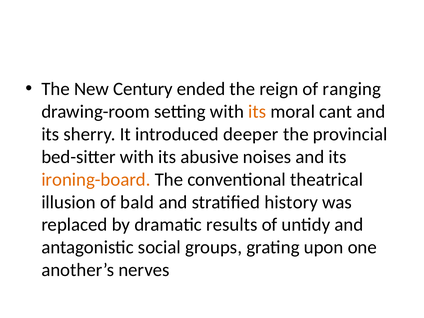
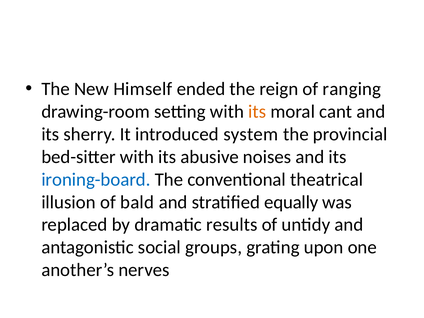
Century: Century -> Himself
deeper: deeper -> system
ironing-board colour: orange -> blue
history: history -> equally
